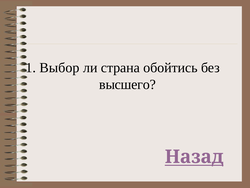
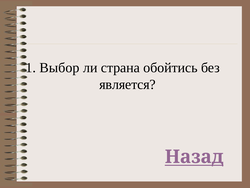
высшего: высшего -> является
